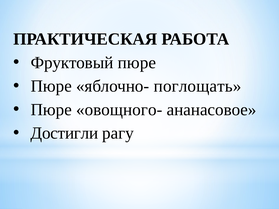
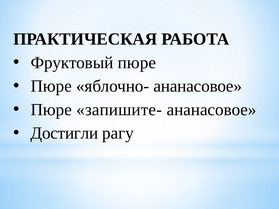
яблочно- поглощать: поглощать -> ананасовое
овощного-: овощного- -> запишите-
